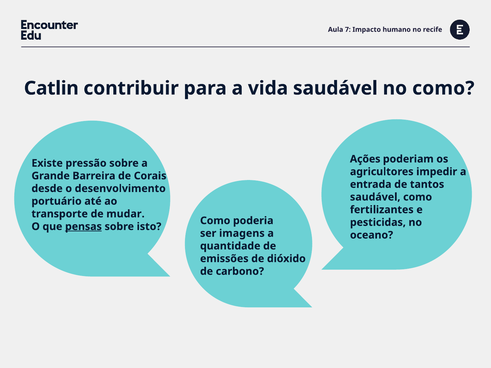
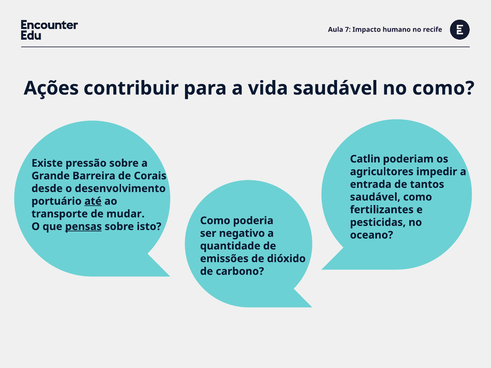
Catlin: Catlin -> Ações
Ações: Ações -> Catlin
até underline: none -> present
imagens: imagens -> negativo
